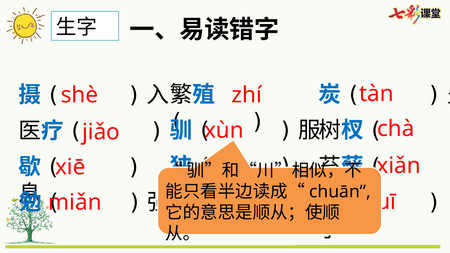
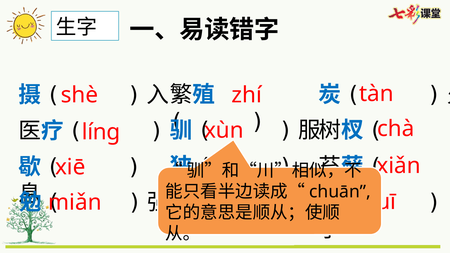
jiǎo at (101, 132): jiǎo -> líng
